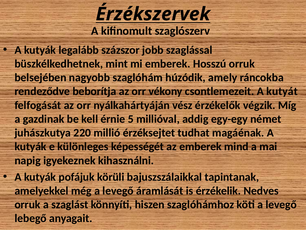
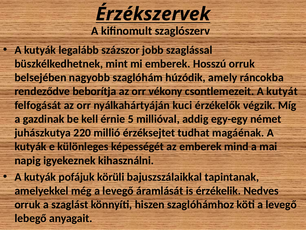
vész: vész -> kuci
